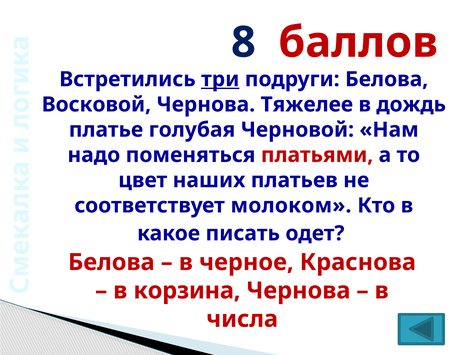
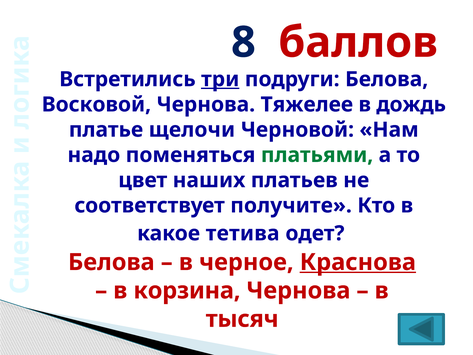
голубая: голубая -> щелочи
платьями colour: red -> green
молоком: молоком -> получите
писать: писать -> тетива
Краснова underline: none -> present
числа: числа -> тысяч
